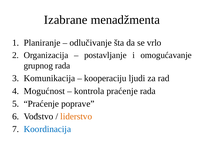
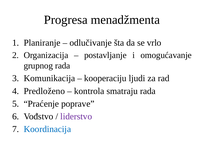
Izabrane: Izabrane -> Progresa
Mogućnost: Mogućnost -> Predloženo
kontrola praćenje: praćenje -> smatraju
liderstvo colour: orange -> purple
